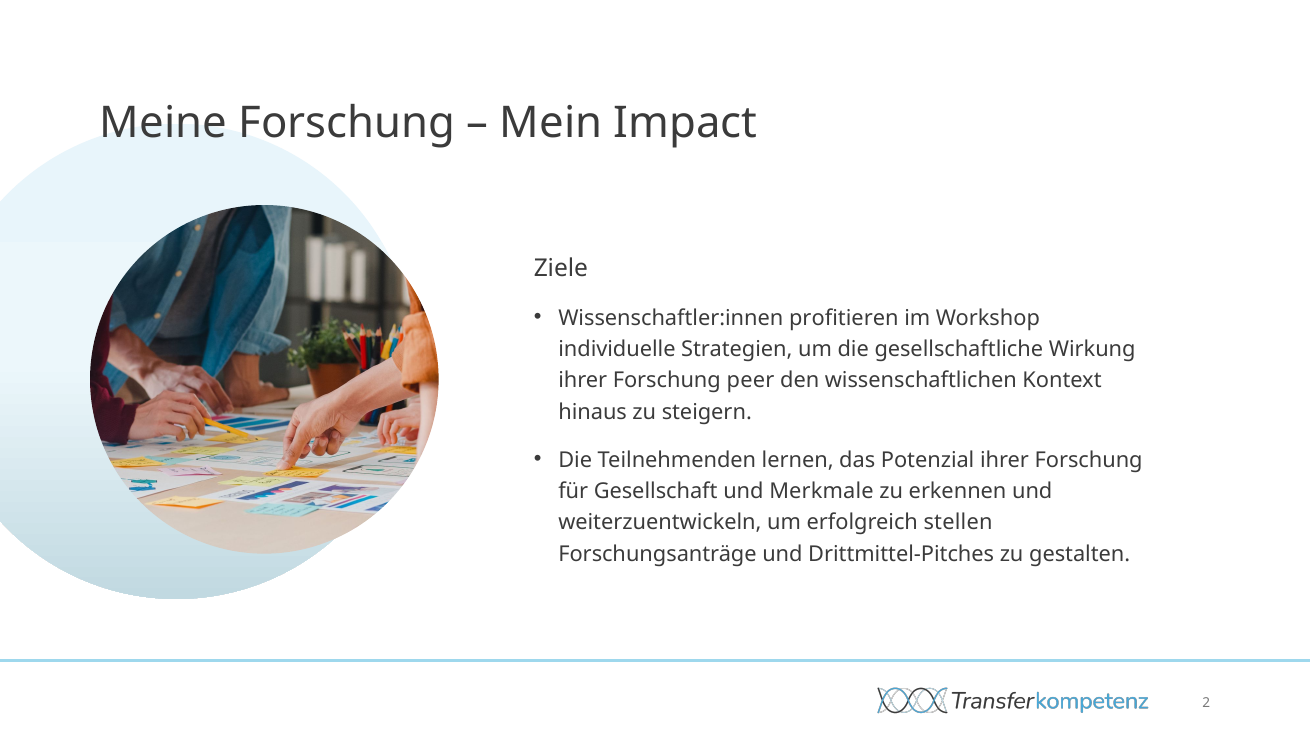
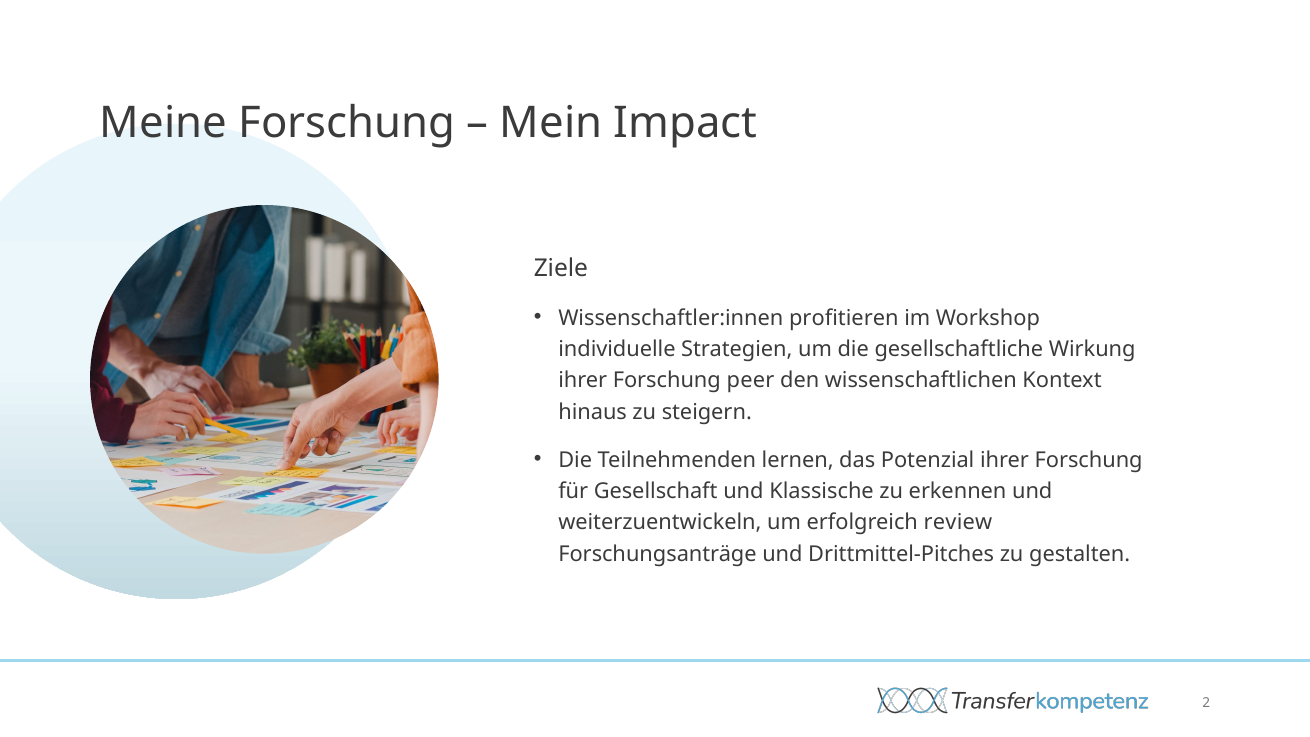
Merkmale: Merkmale -> Klassische
stellen: stellen -> review
